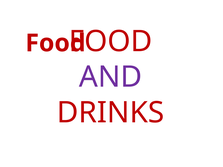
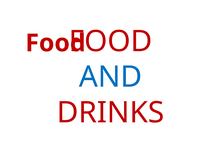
AND colour: purple -> blue
